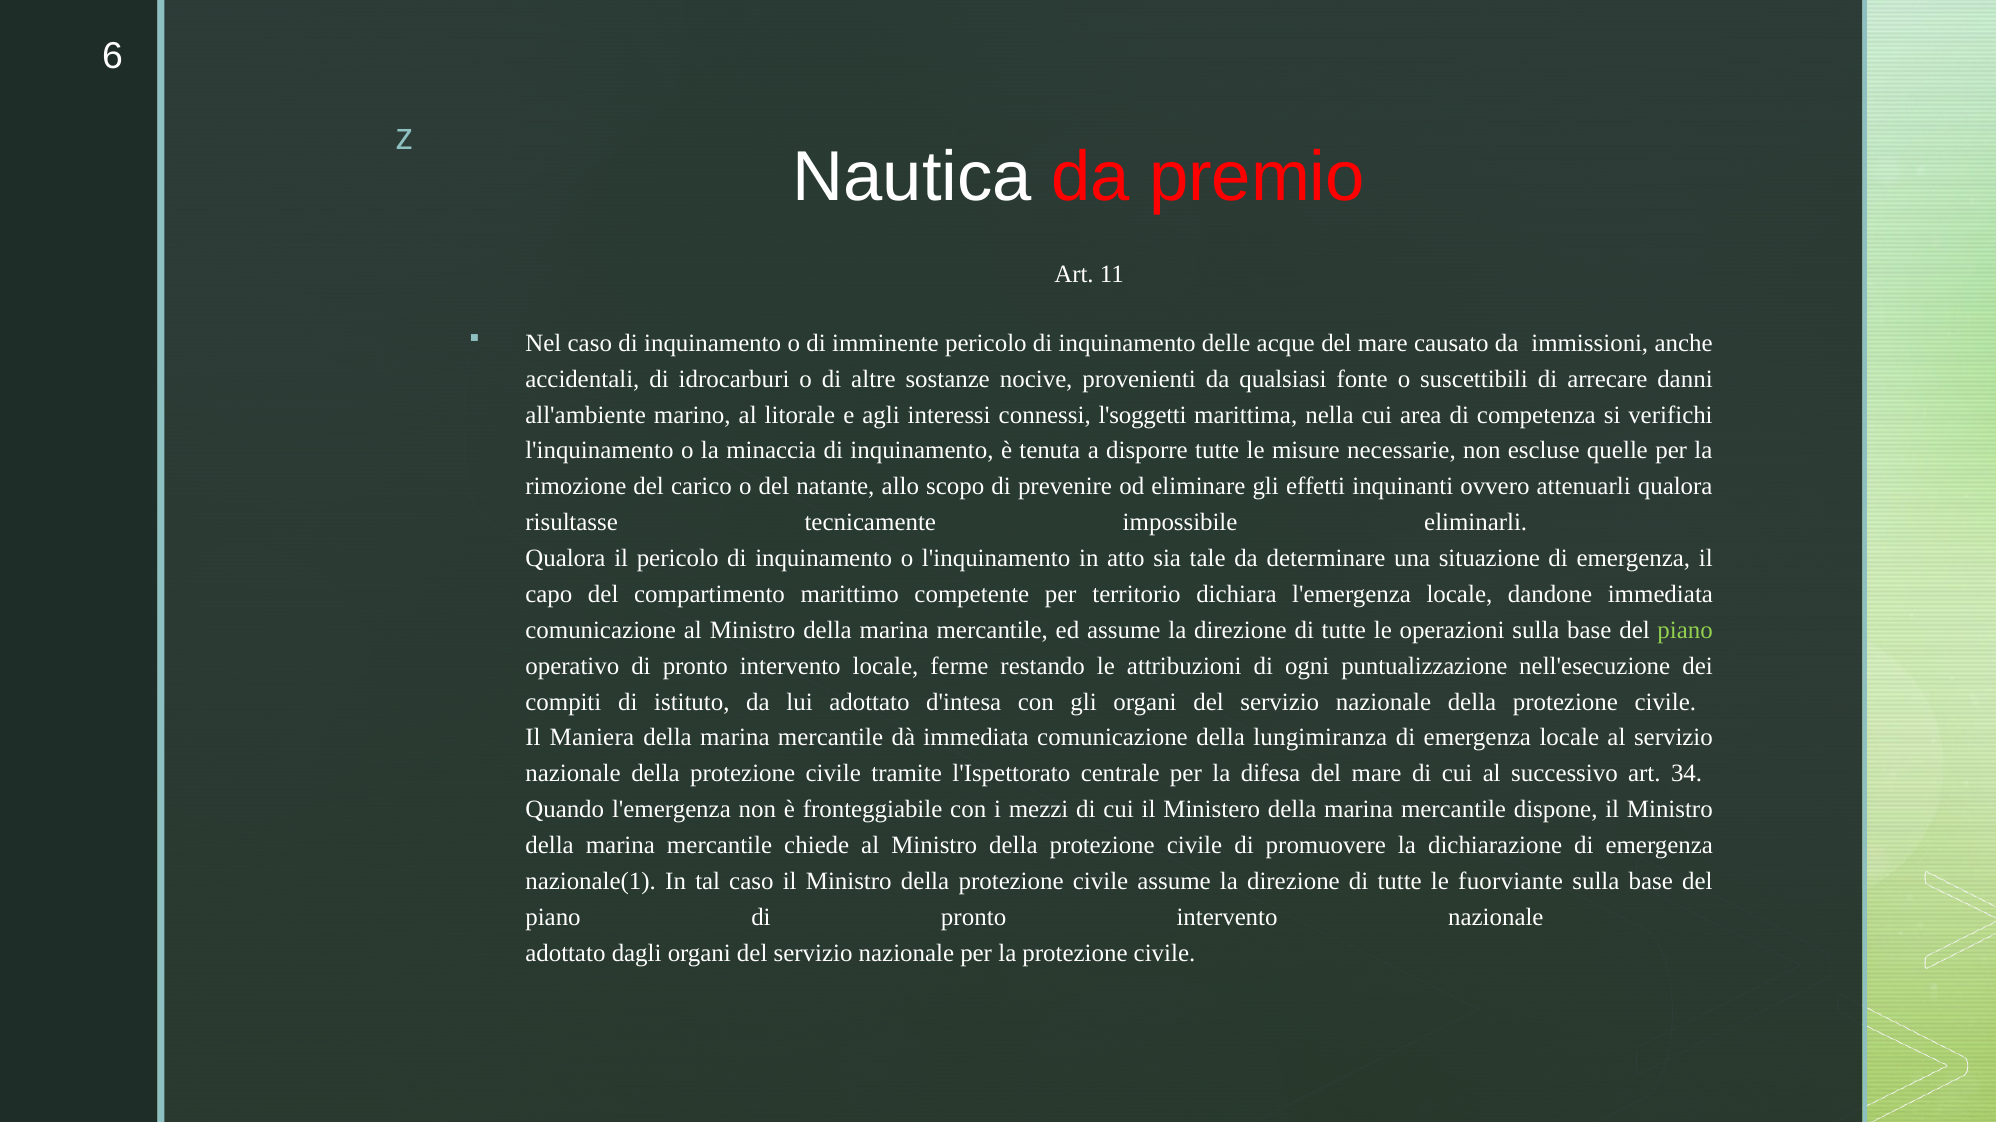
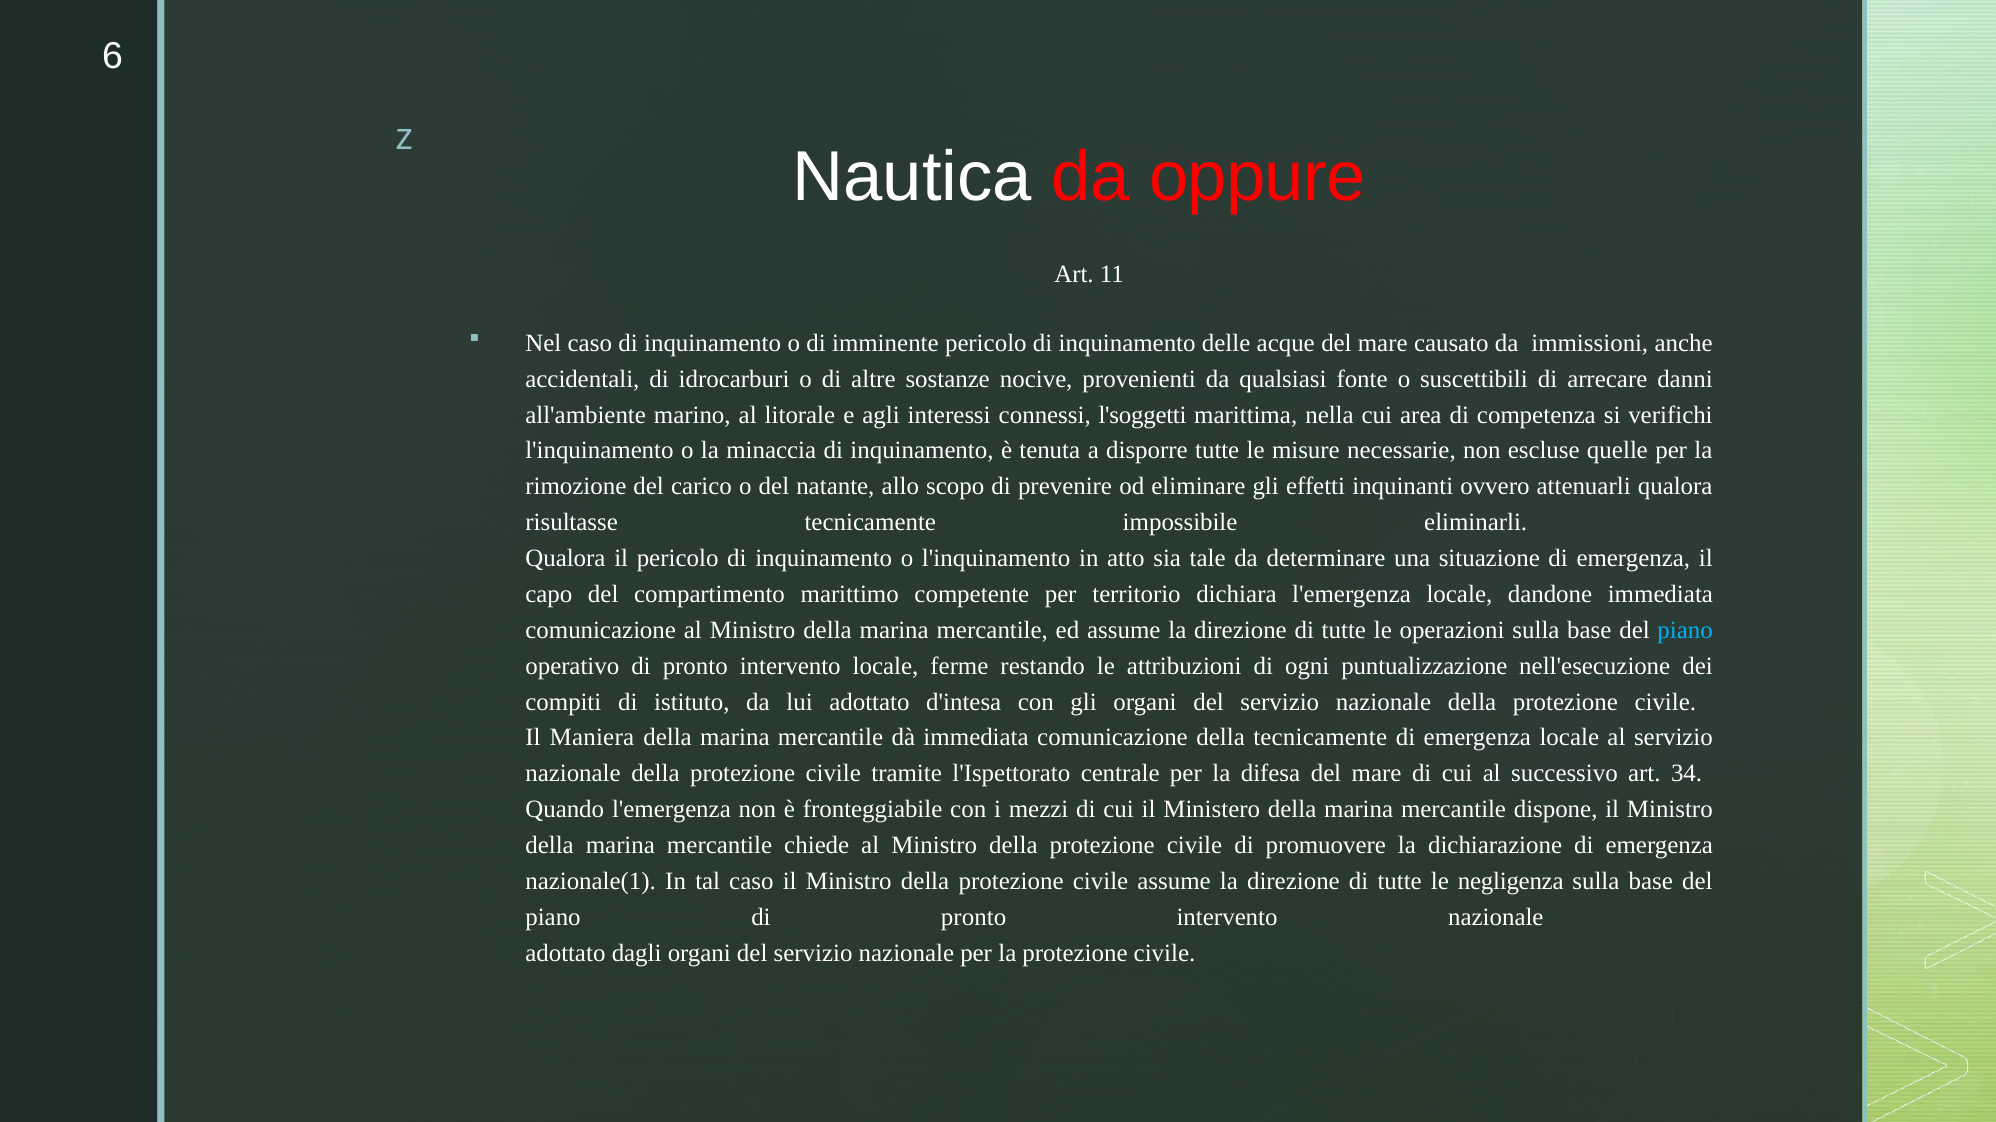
premio: premio -> oppure
piano at (1685, 631) colour: light green -> light blue
della lungimiranza: lungimiranza -> tecnicamente
fuorviante: fuorviante -> negligenza
